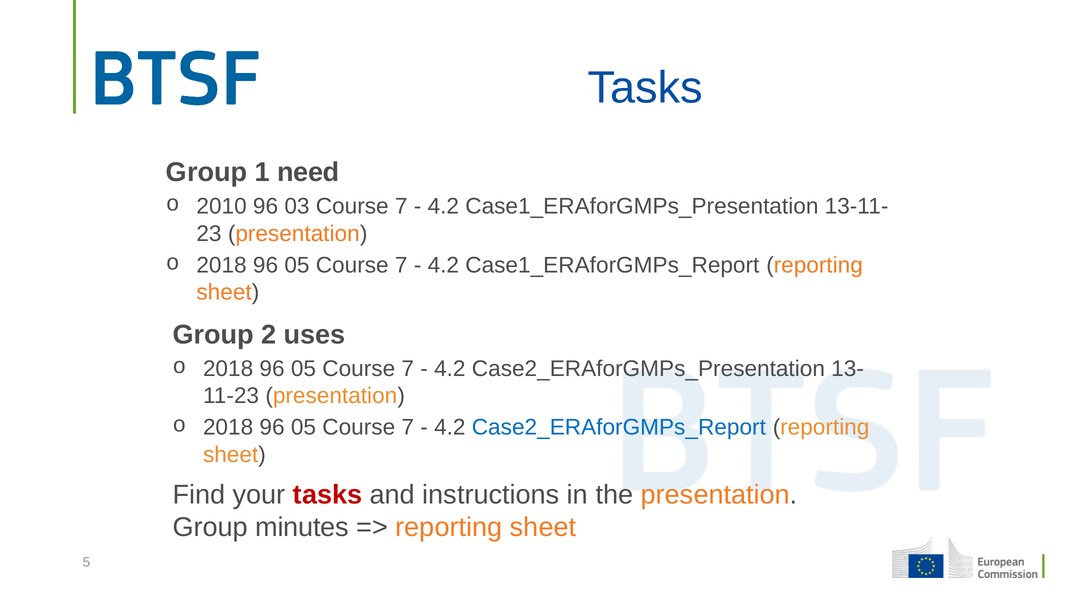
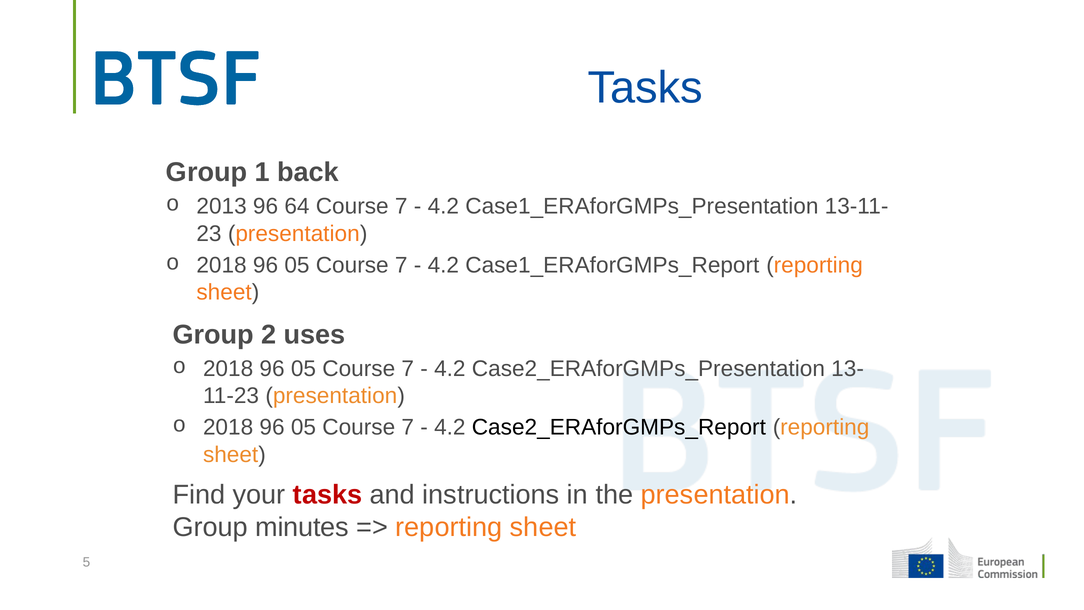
need: need -> back
2010: 2010 -> 2013
03: 03 -> 64
Case2_ERAforGMPs_Report colour: blue -> black
